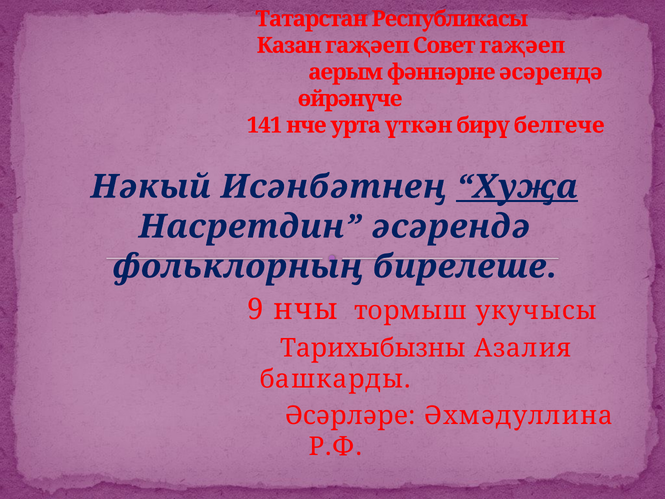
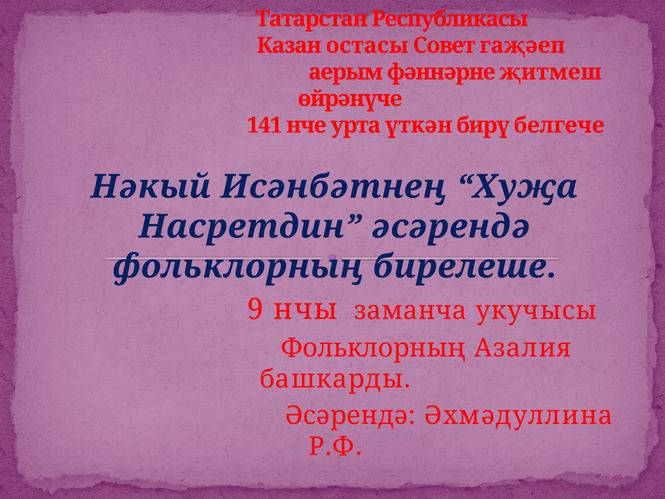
Казан гаҗәеп: гаҗәеп -> остасы
фәннәрне әсәрендә: әсәрендә -> җитмеш
Хуҗа underline: present -> none
тормыш: тормыш -> заманча
Тарихыбызны at (373, 348): Тарихыбызны -> Фольклорның
Әсәрләре at (350, 416): Әсәрләре -> Әсәрендә
